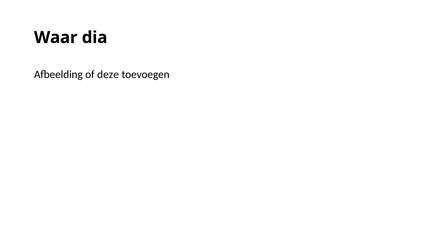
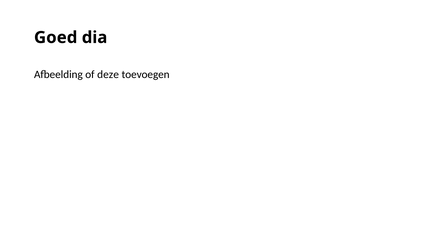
Waar: Waar -> Goed
